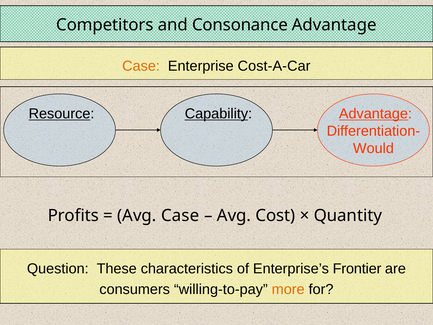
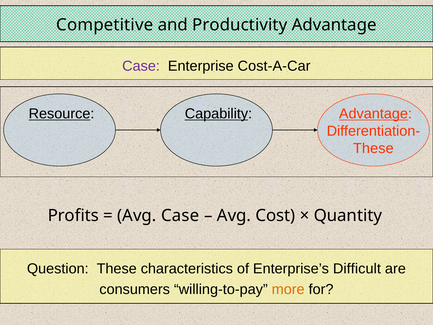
Competitors: Competitors -> Competitive
Consonance: Consonance -> Productivity
Case at (141, 66) colour: orange -> purple
Would at (373, 148): Would -> These
Frontier: Frontier -> Difficult
